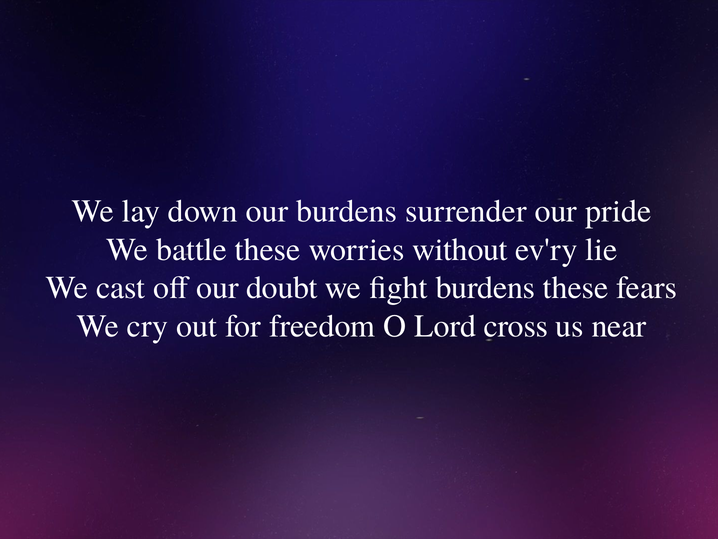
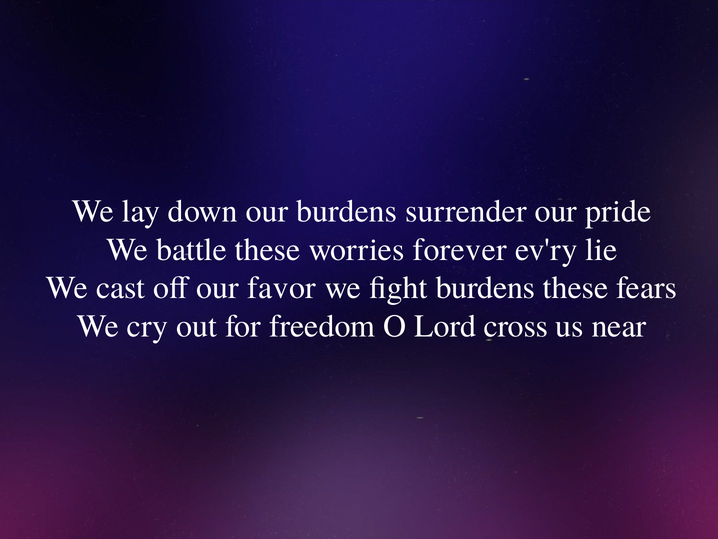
without: without -> forever
doubt: doubt -> favor
